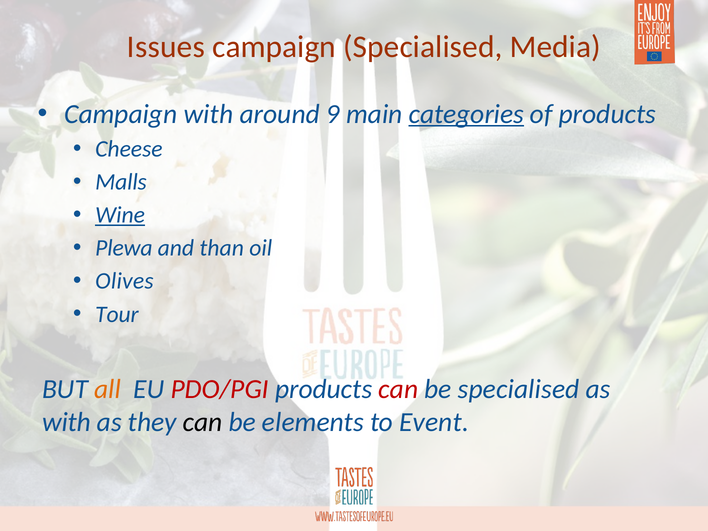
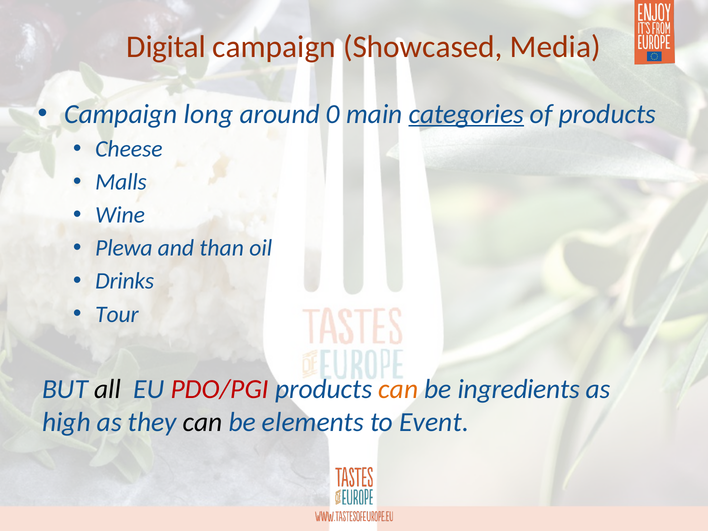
Issues: Issues -> Digital
campaign Specialised: Specialised -> Showcased
Campaign with: with -> long
9: 9 -> 0
Wine underline: present -> none
Olives: Olives -> Drinks
all colour: orange -> black
can at (398, 389) colour: red -> orange
be specialised: specialised -> ingredients
with at (66, 422): with -> high
